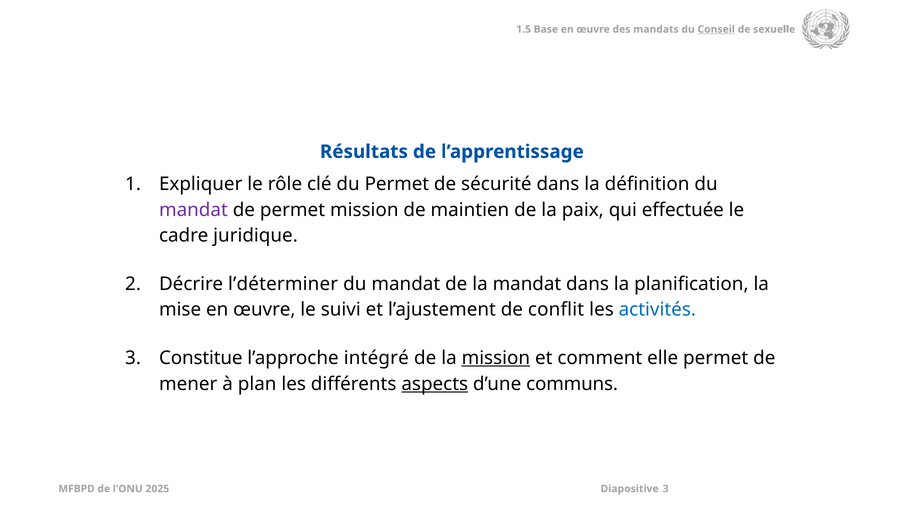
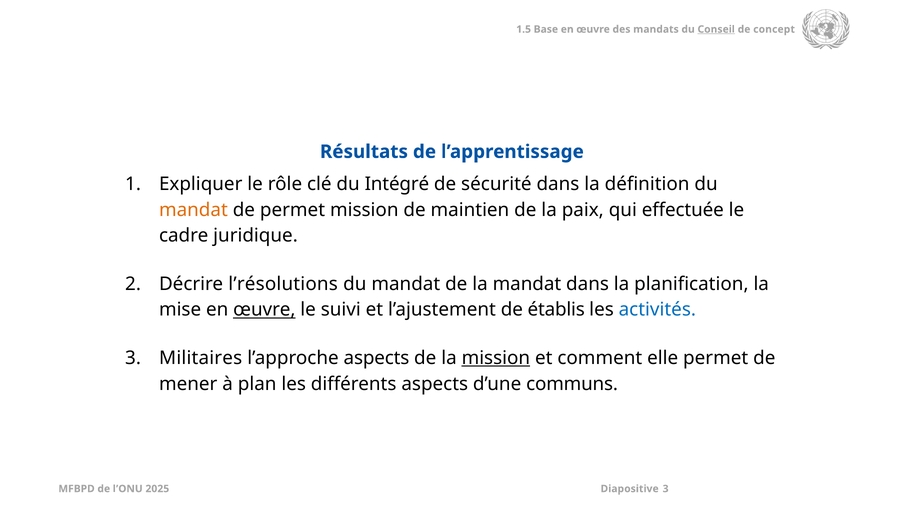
sexuelle: sexuelle -> concept
du Permet: Permet -> Intégré
mandat at (193, 210) colour: purple -> orange
l’déterminer: l’déterminer -> l’résolutions
œuvre at (264, 310) underline: none -> present
conflit: conflit -> établis
Constitue: Constitue -> Militaires
l’approche intégré: intégré -> aspects
aspects at (435, 384) underline: present -> none
